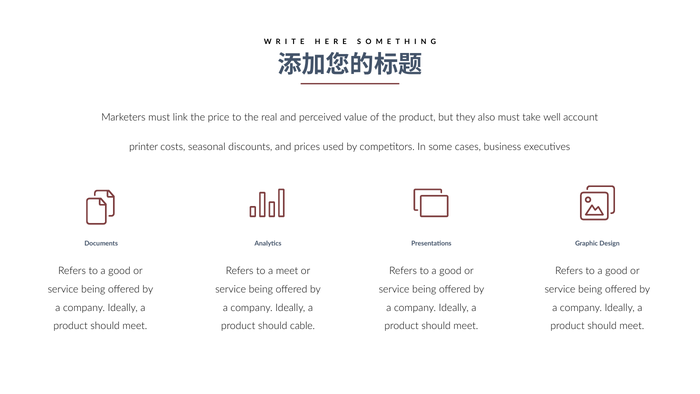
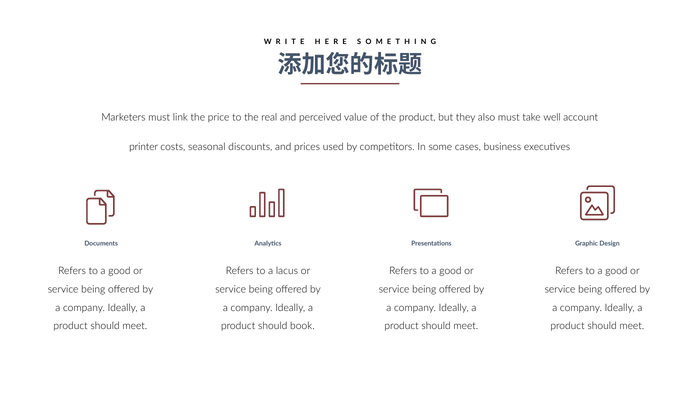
a meet: meet -> lacus
cable: cable -> book
